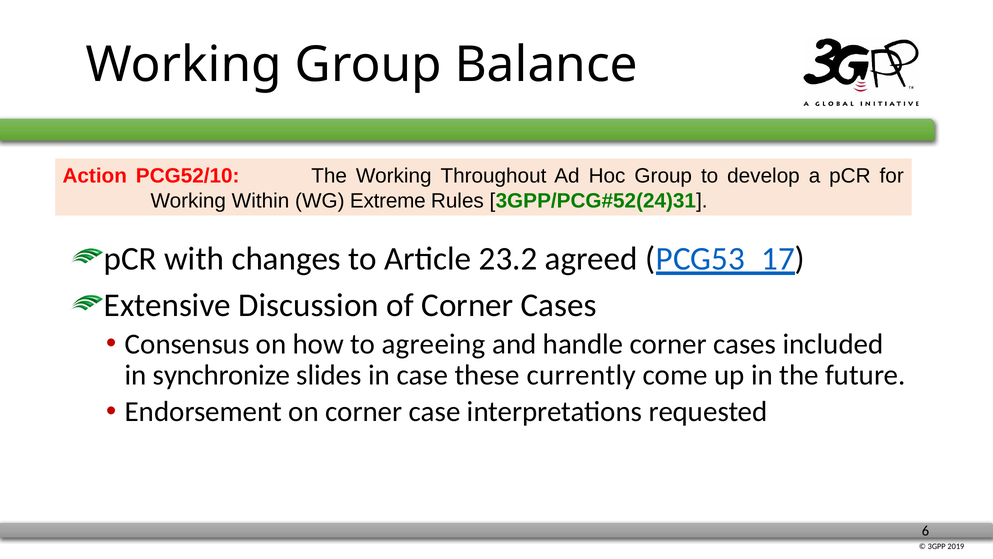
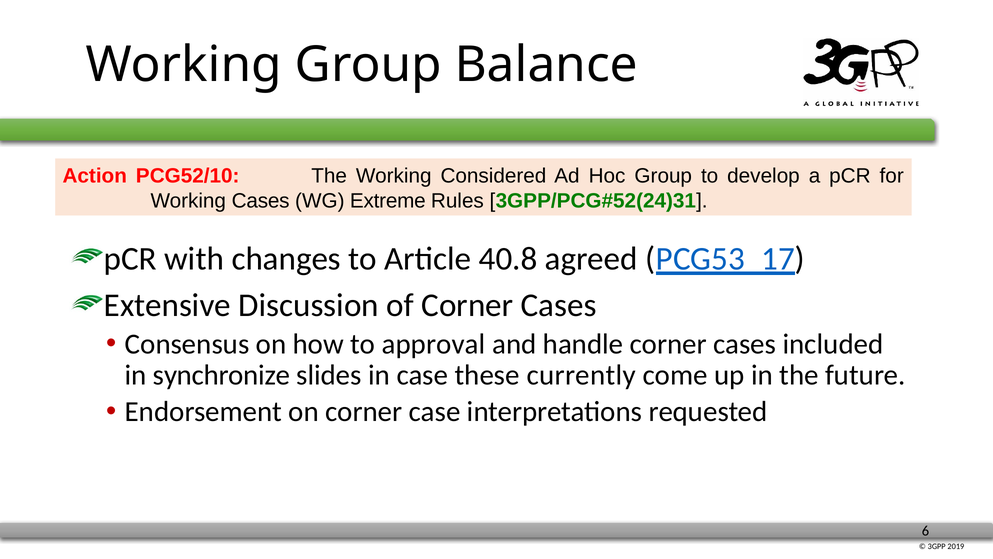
Throughout: Throughout -> Considered
Working Within: Within -> Cases
23.2: 23.2 -> 40.8
agreeing: agreeing -> approval
